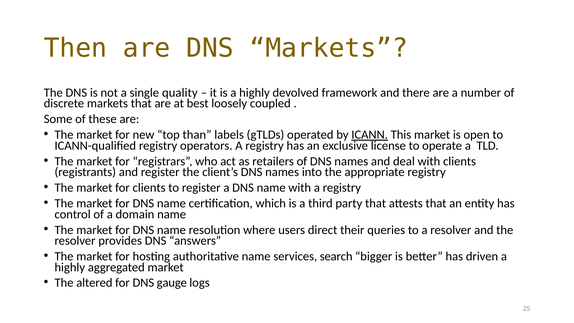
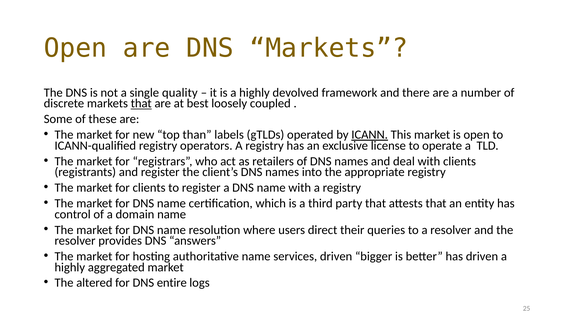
Then at (75, 48): Then -> Open
that at (141, 103) underline: none -> present
services search: search -> driven
gauge: gauge -> entire
